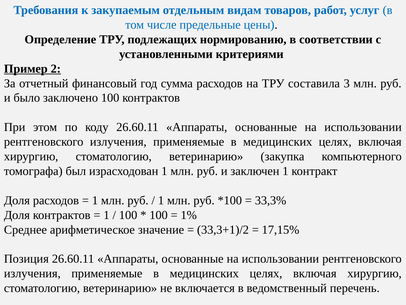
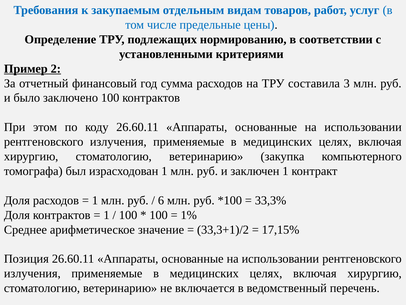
1 at (161, 200): 1 -> 6
